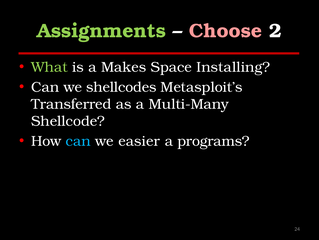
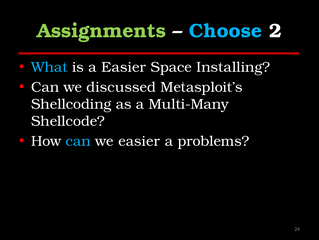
Choose colour: pink -> light blue
What colour: light green -> light blue
a Makes: Makes -> Easier
shellcodes: shellcodes -> discussed
Transferred: Transferred -> Shellcoding
programs: programs -> problems
